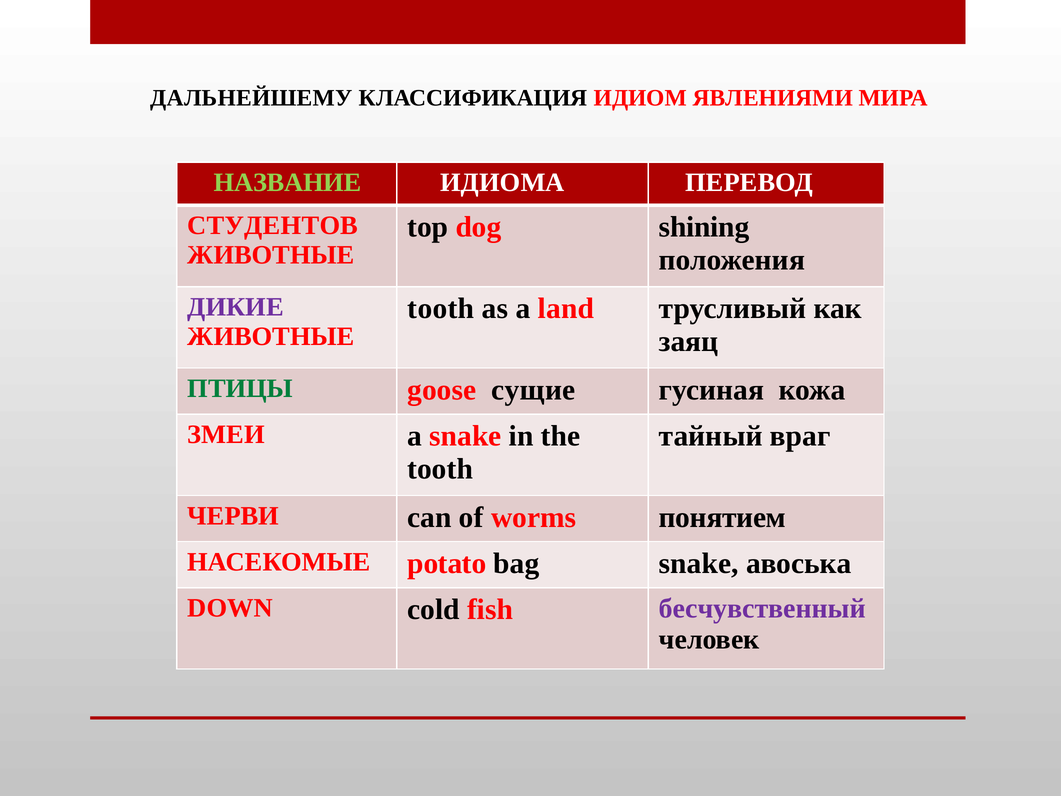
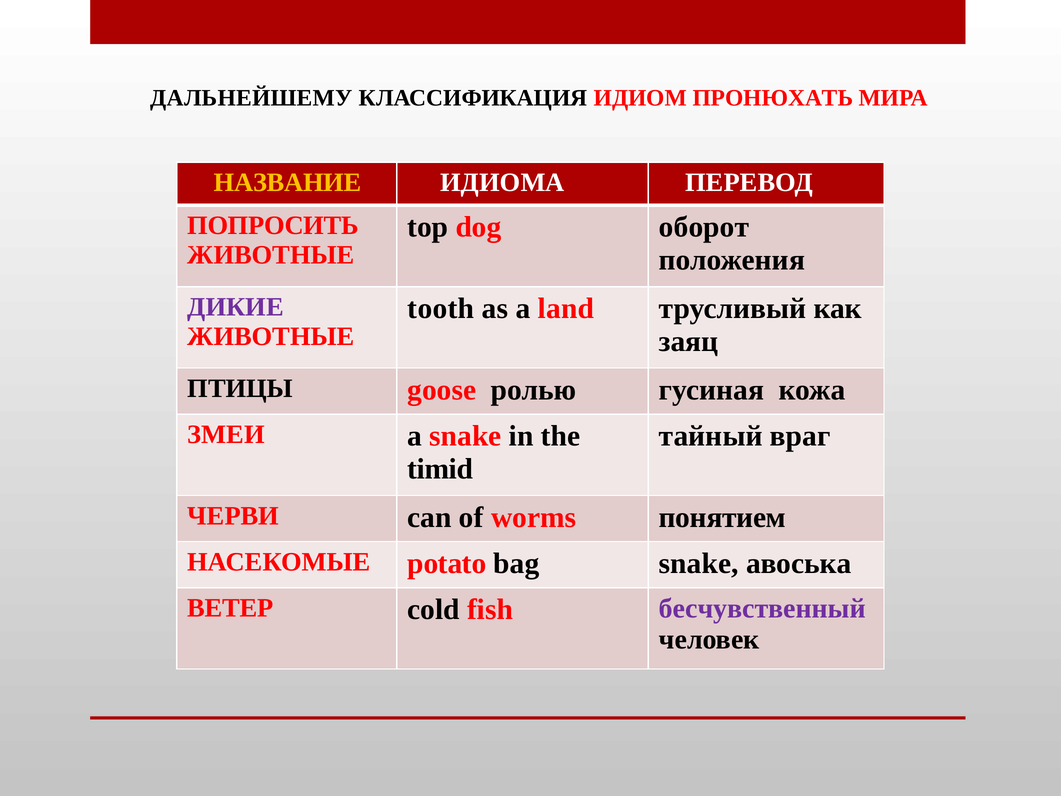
ЯВЛЕНИЯМИ: ЯВЛЕНИЯМИ -> ПРОНЮХАТЬ
НАЗВАНИЕ colour: light green -> yellow
СТУДЕНТОВ: СТУДЕНТОВ -> ПОПРОСИТЬ
shining: shining -> оборот
ПТИЦЫ colour: green -> black
сущие: сущие -> ролью
tooth at (440, 469): tooth -> timid
DOWN: DOWN -> ВЕТЕР
